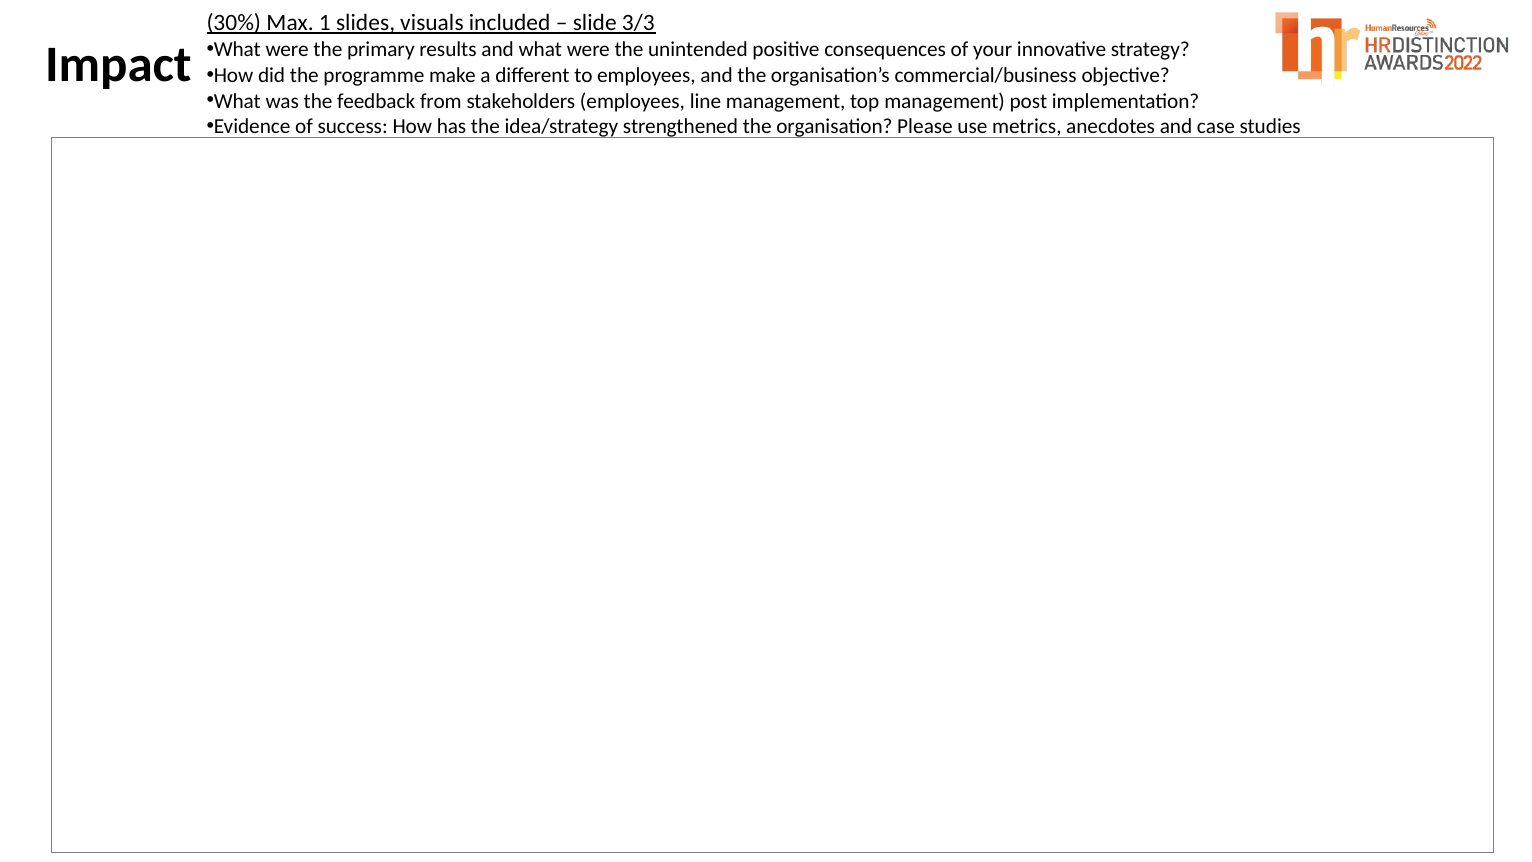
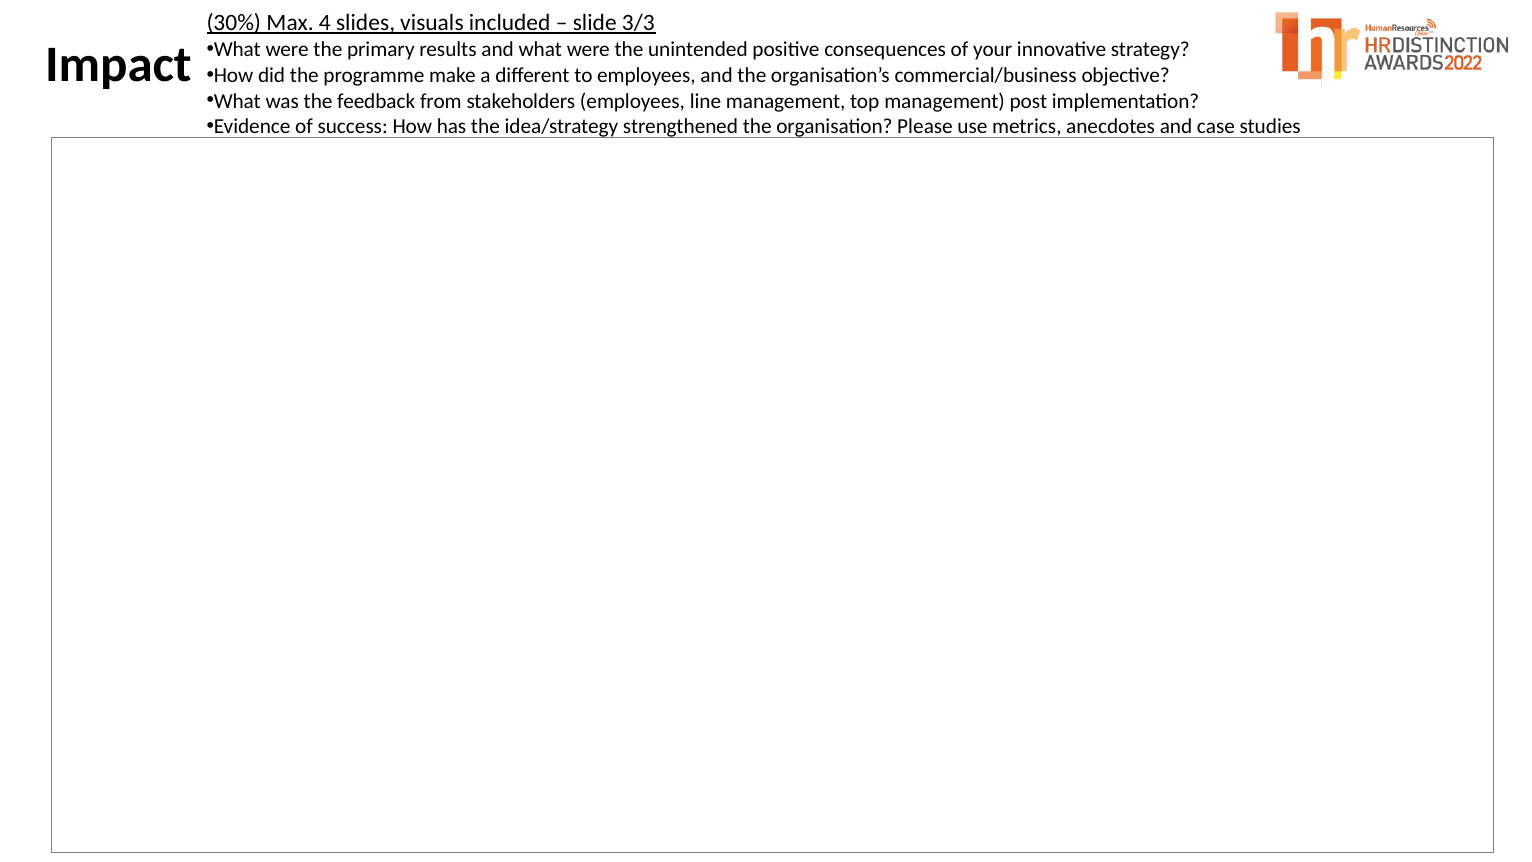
1: 1 -> 4
